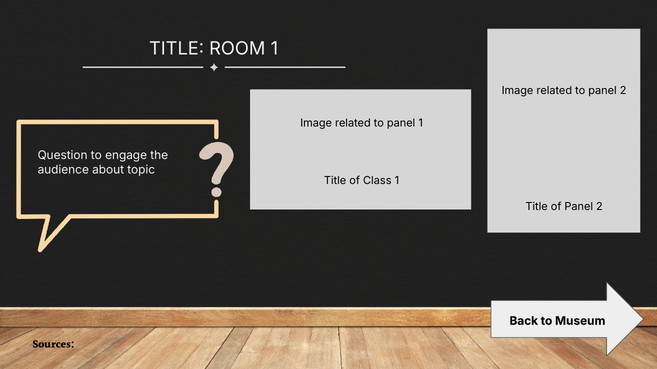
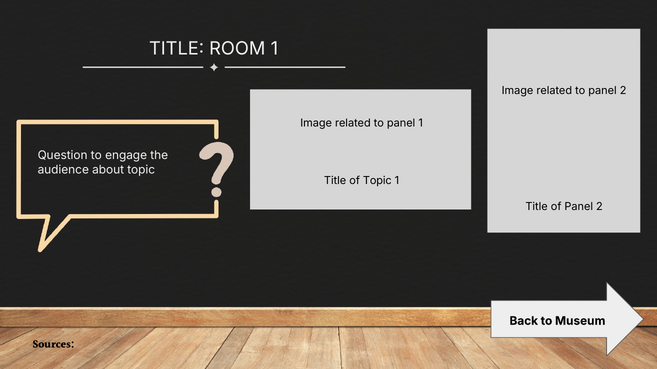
of Class: Class -> Topic
